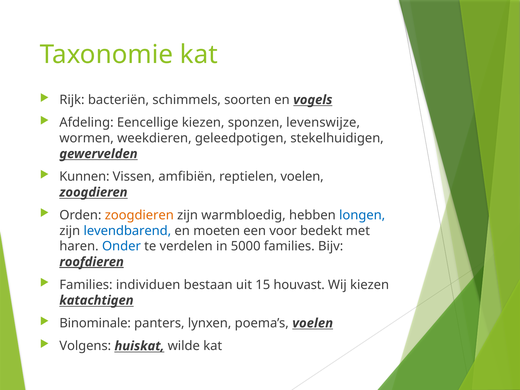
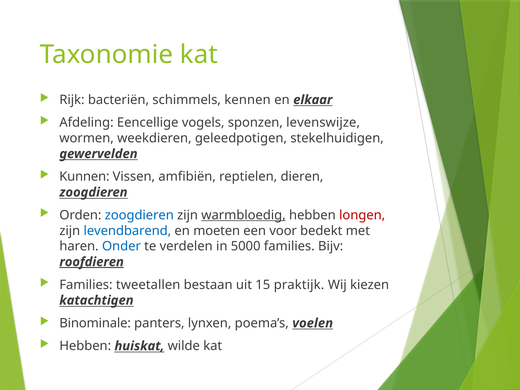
soorten: soorten -> kennen
vogels: vogels -> elkaar
Eencellige kiezen: kiezen -> vogels
reptielen voelen: voelen -> dieren
zoogdieren at (139, 215) colour: orange -> blue
warmbloedig underline: none -> present
longen colour: blue -> red
individuen: individuen -> tweetallen
houvast: houvast -> praktijk
Volgens at (85, 346): Volgens -> Hebben
